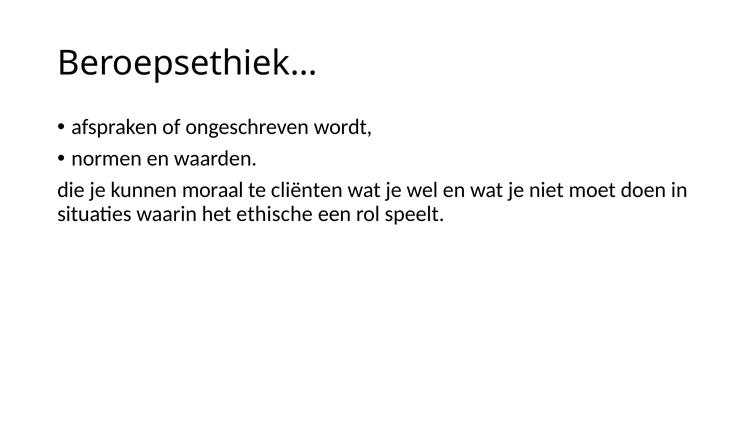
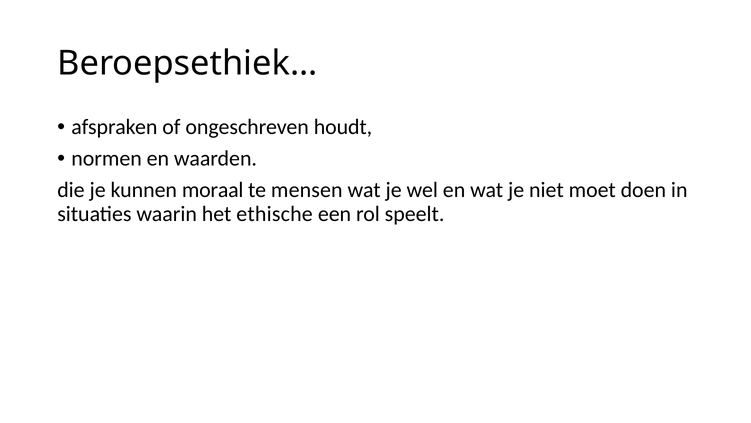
wordt: wordt -> houdt
cliënten: cliënten -> mensen
